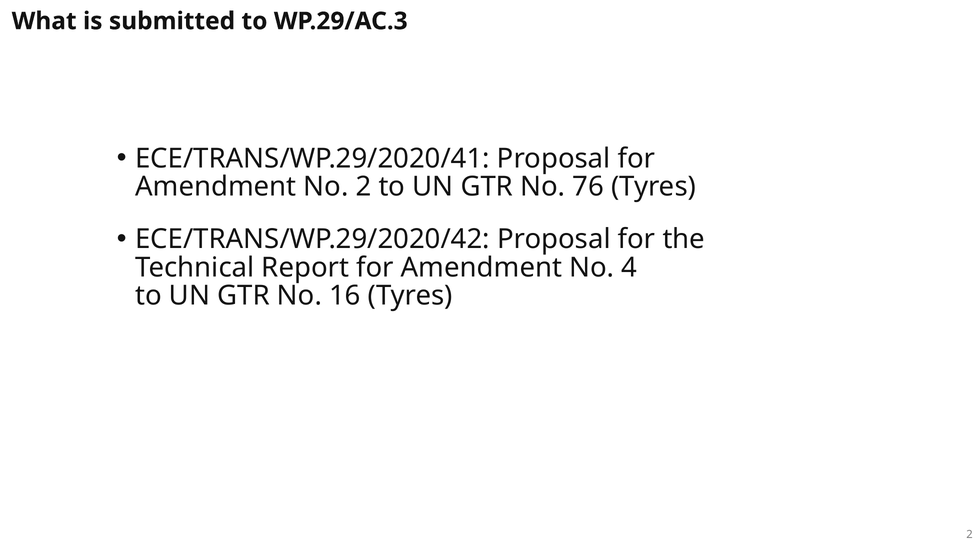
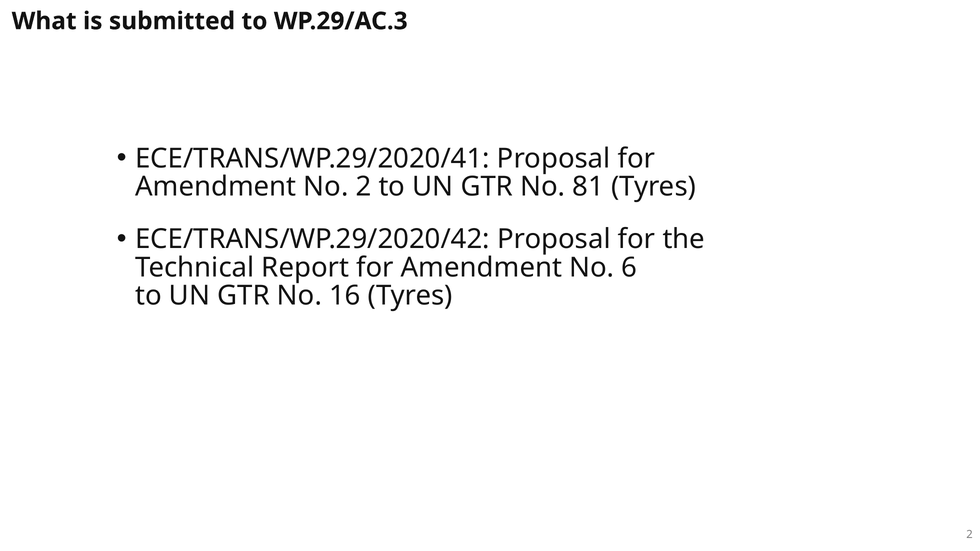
76: 76 -> 81
4: 4 -> 6
